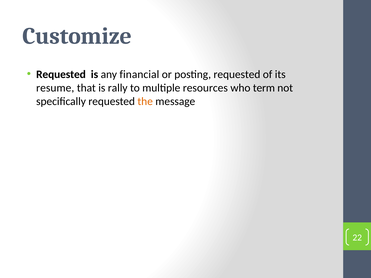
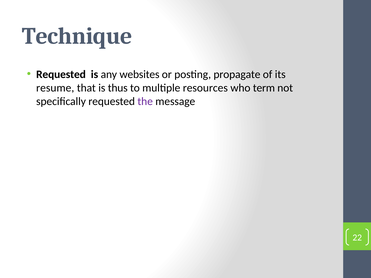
Customize: Customize -> Technique
financial: financial -> websites
posting requested: requested -> propagate
rally: rally -> thus
the colour: orange -> purple
